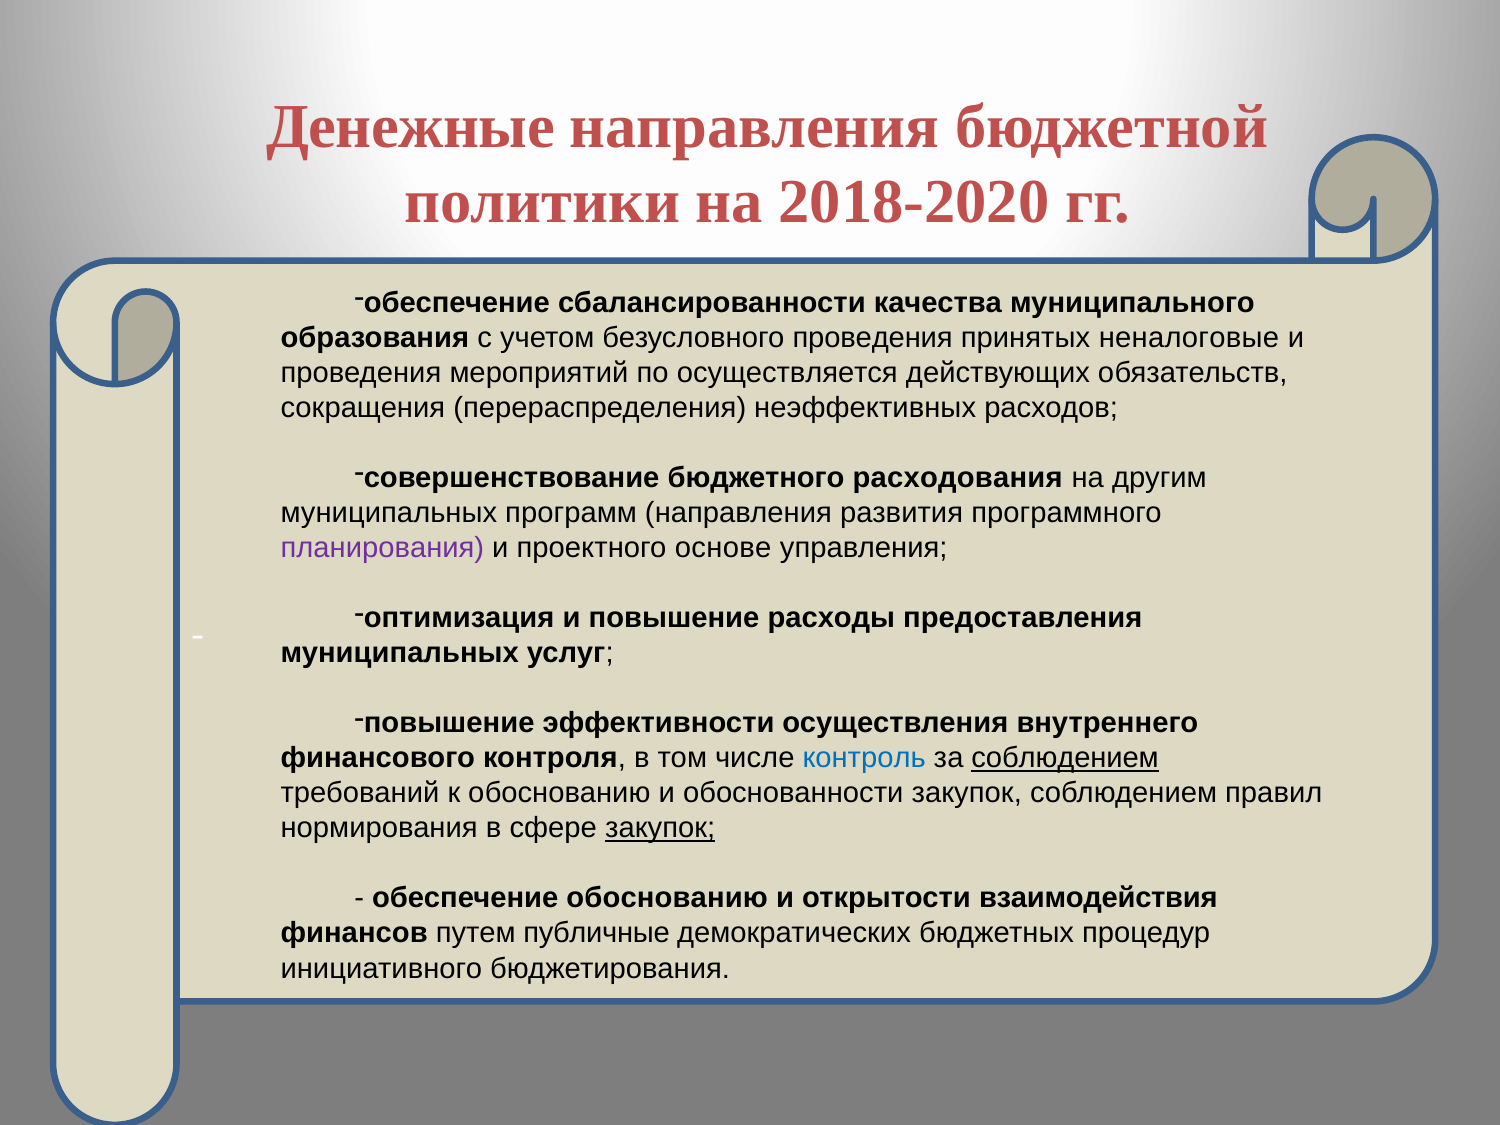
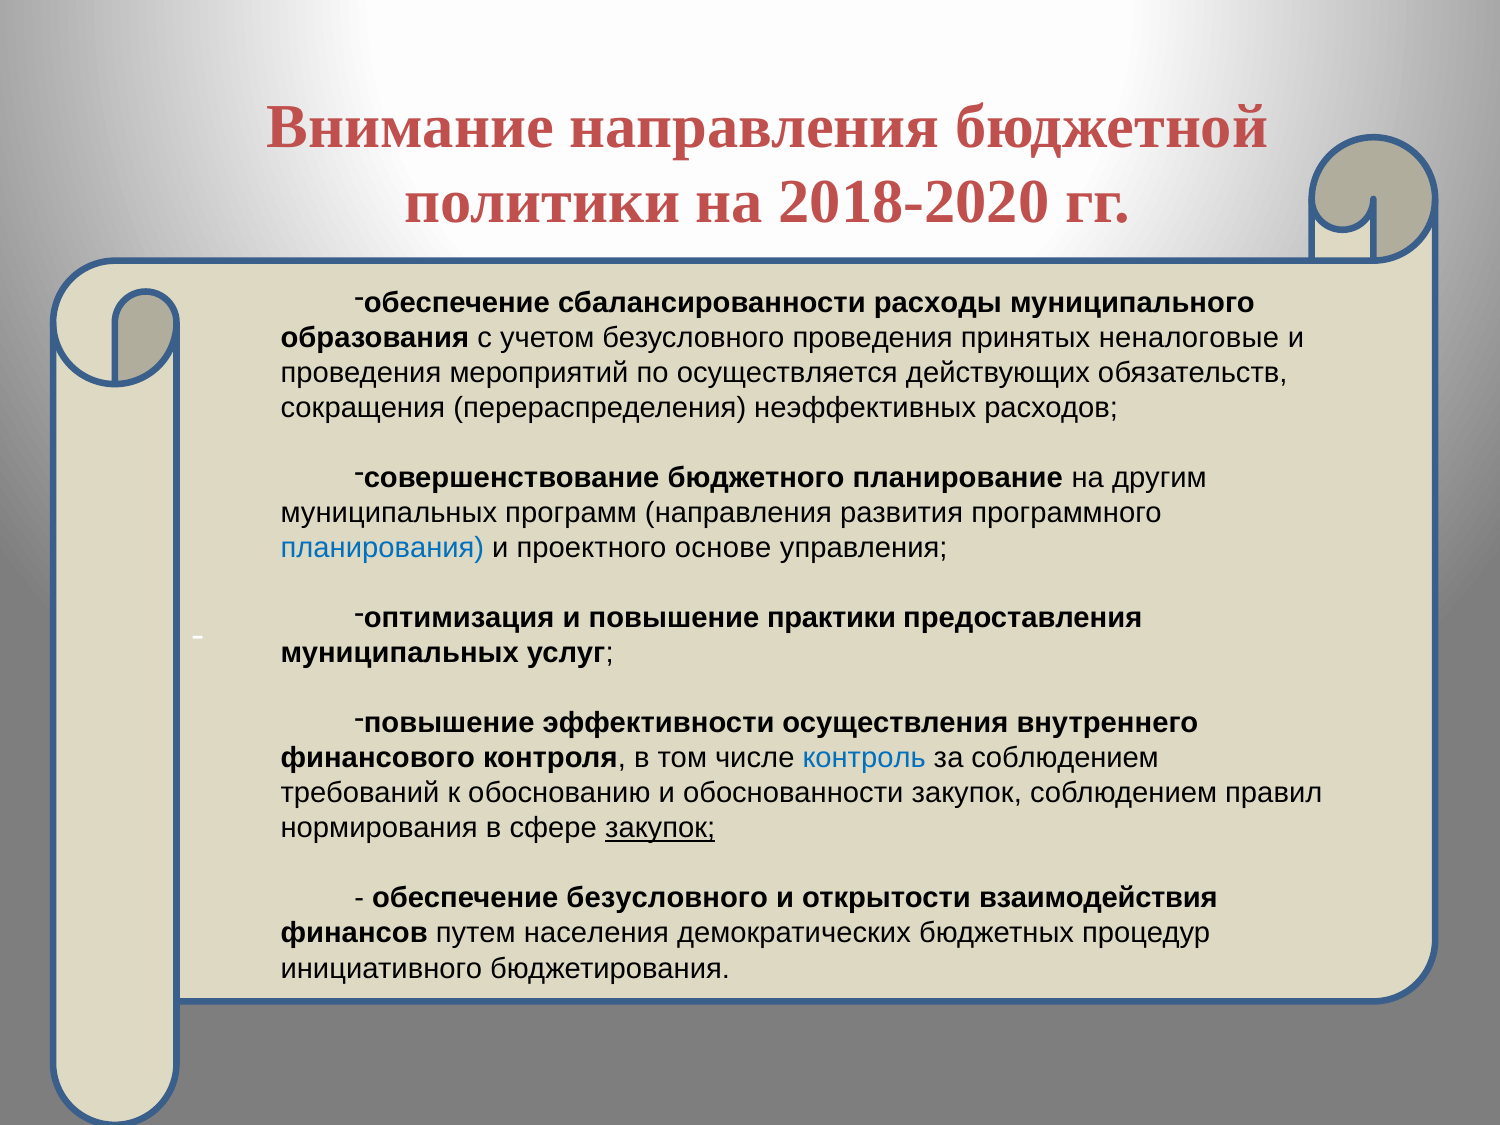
Денежные: Денежные -> Внимание
качества: качества -> расходы
расходования: расходования -> планирование
планирования colour: purple -> blue
расходы: расходы -> практики
соблюдением at (1065, 758) underline: present -> none
обеспечение обоснованию: обоснованию -> безусловного
публичные: публичные -> населения
